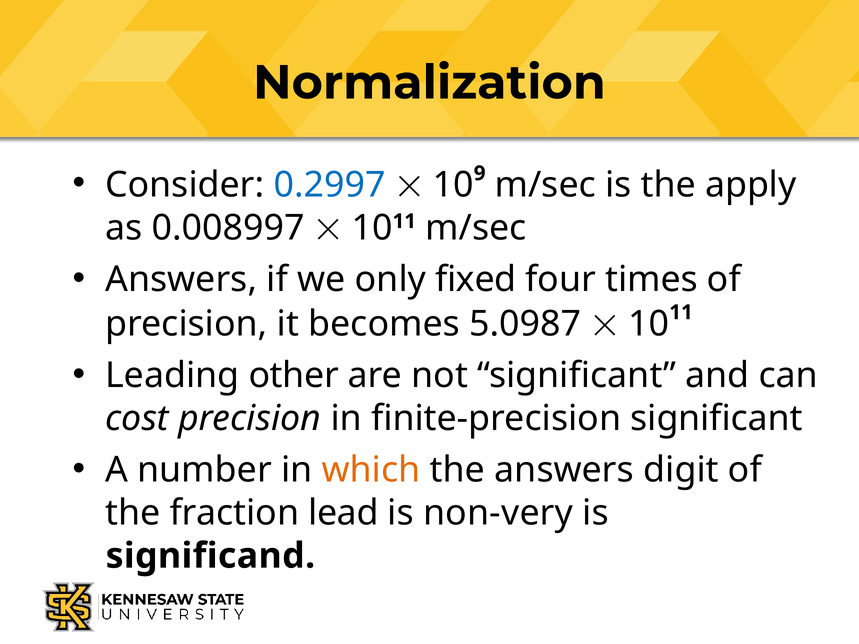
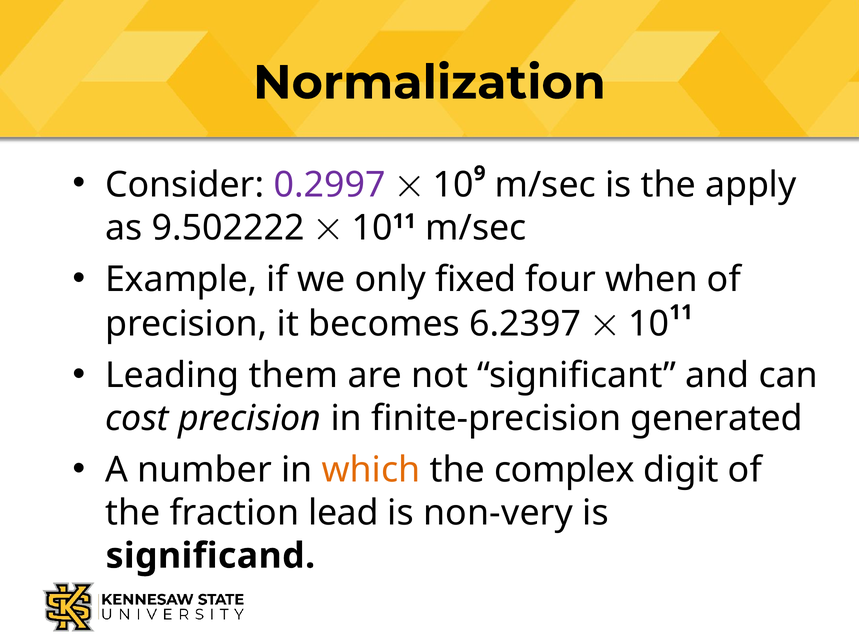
0.2997 colour: blue -> purple
0.008997: 0.008997 -> 9.502222
Answers at (181, 280): Answers -> Example
times: times -> when
5.0987: 5.0987 -> 6.2397
other: other -> them
finite-precision significant: significant -> generated
the answers: answers -> complex
